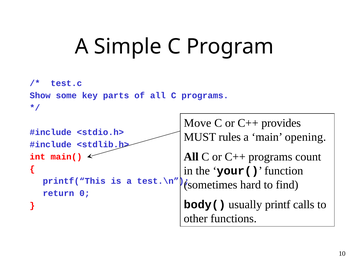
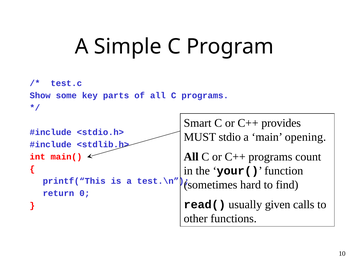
Move: Move -> Smart
rules: rules -> stdio
body(: body( -> read(
printf: printf -> given
